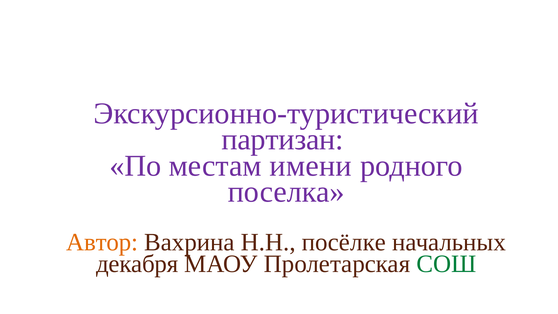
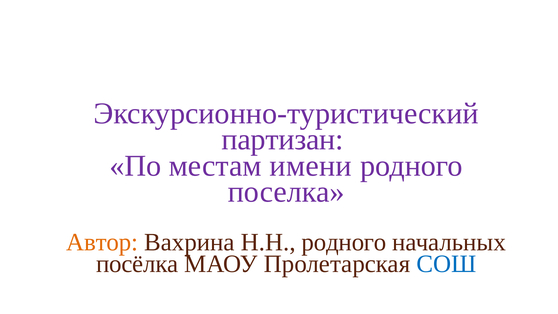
Н.Н посёлке: посёлке -> родного
декабря: декабря -> посёлка
СОШ colour: green -> blue
